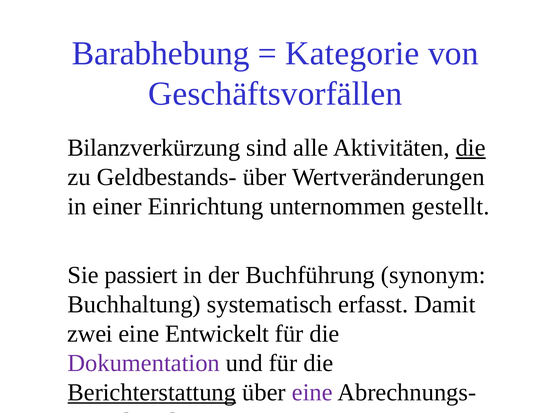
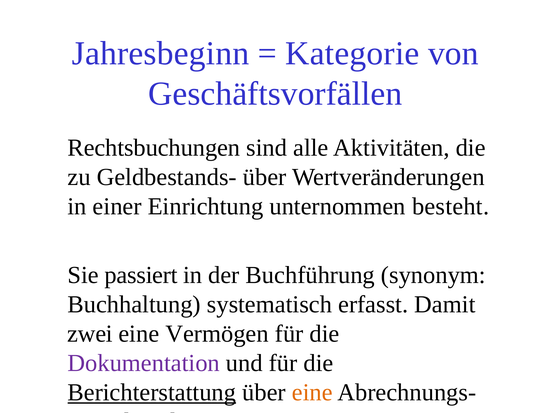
Barabhebung: Barabhebung -> Jahresbeginn
Bilanzverkürzung: Bilanzverkürzung -> Rechtsbuchungen
die at (471, 148) underline: present -> none
gestellt: gestellt -> besteht
Entwickelt: Entwickelt -> Vermögen
eine at (312, 393) colour: purple -> orange
